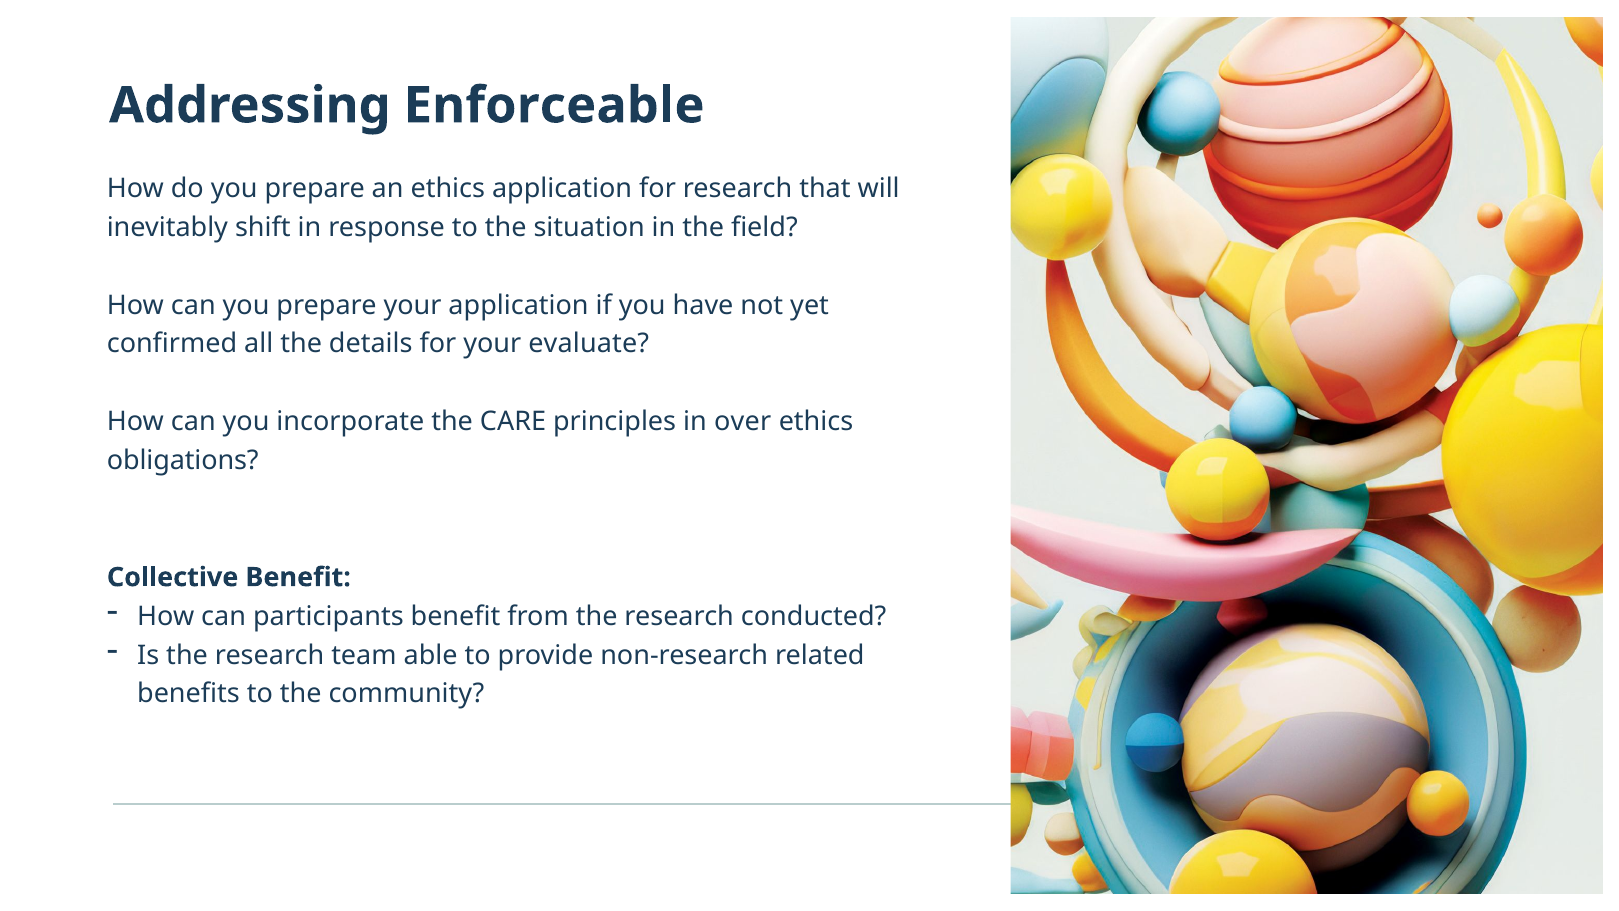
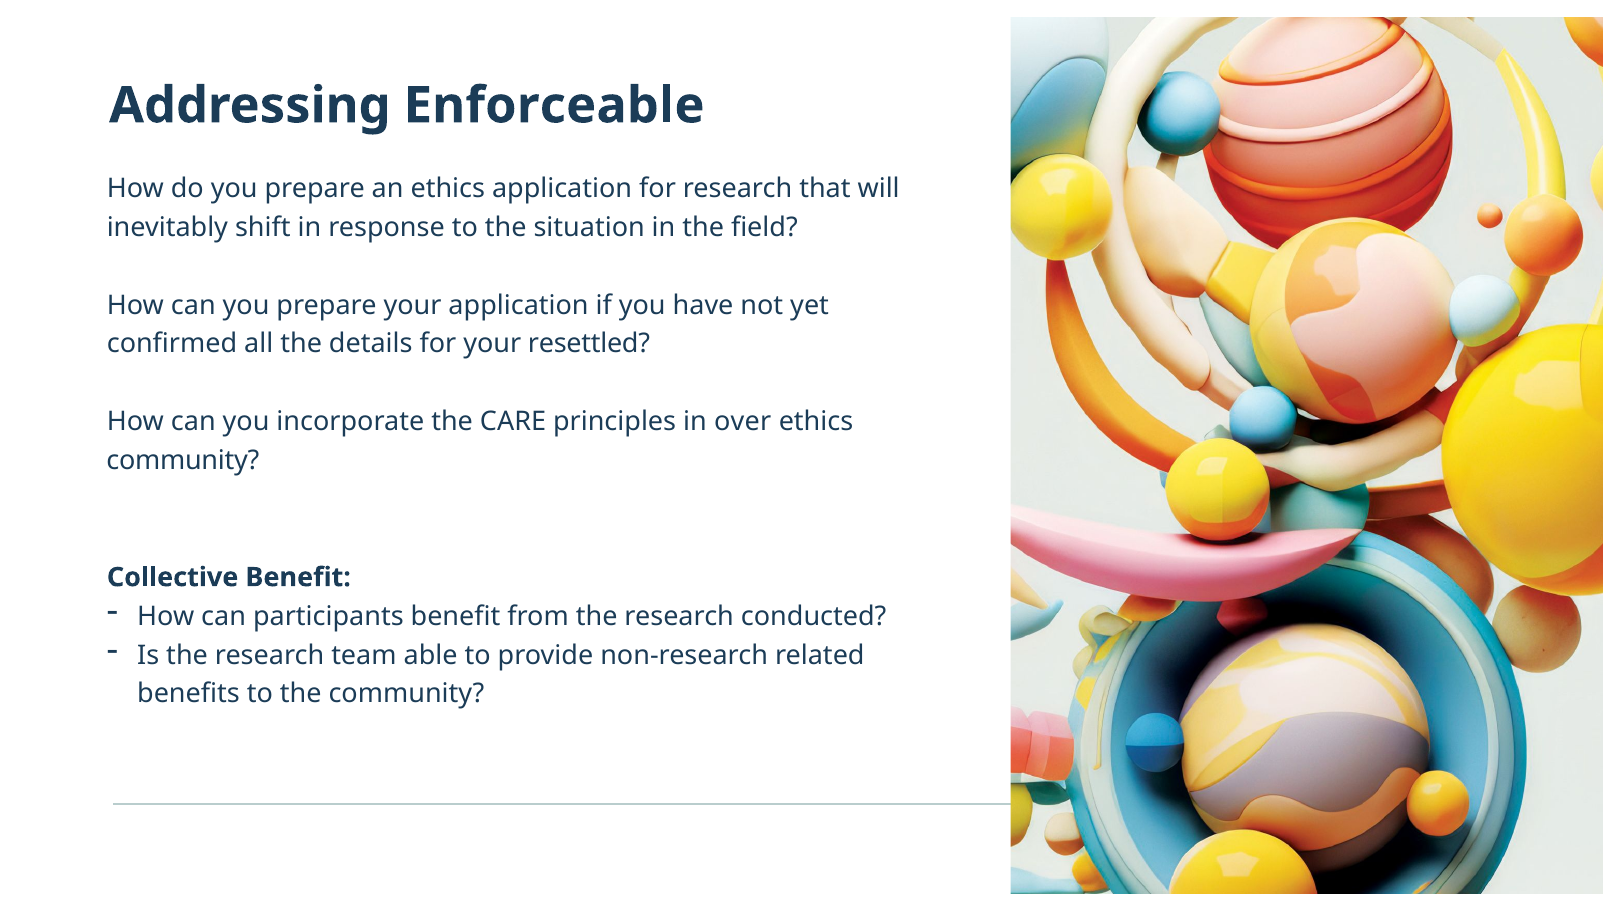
evaluate: evaluate -> resettled
obligations at (183, 461): obligations -> community
